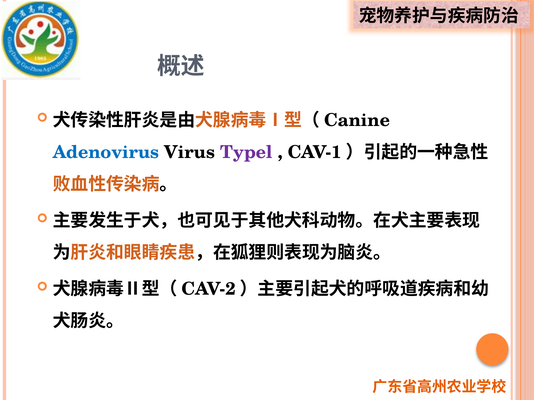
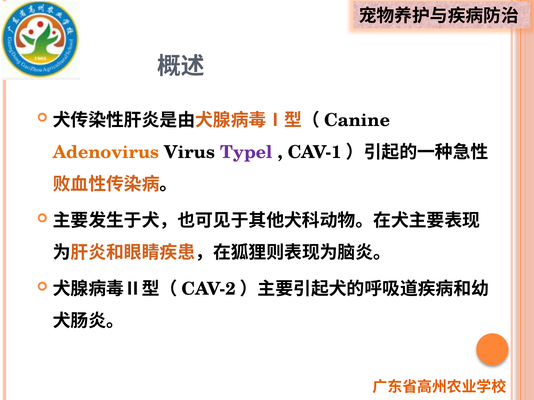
Adenovirus colour: blue -> orange
